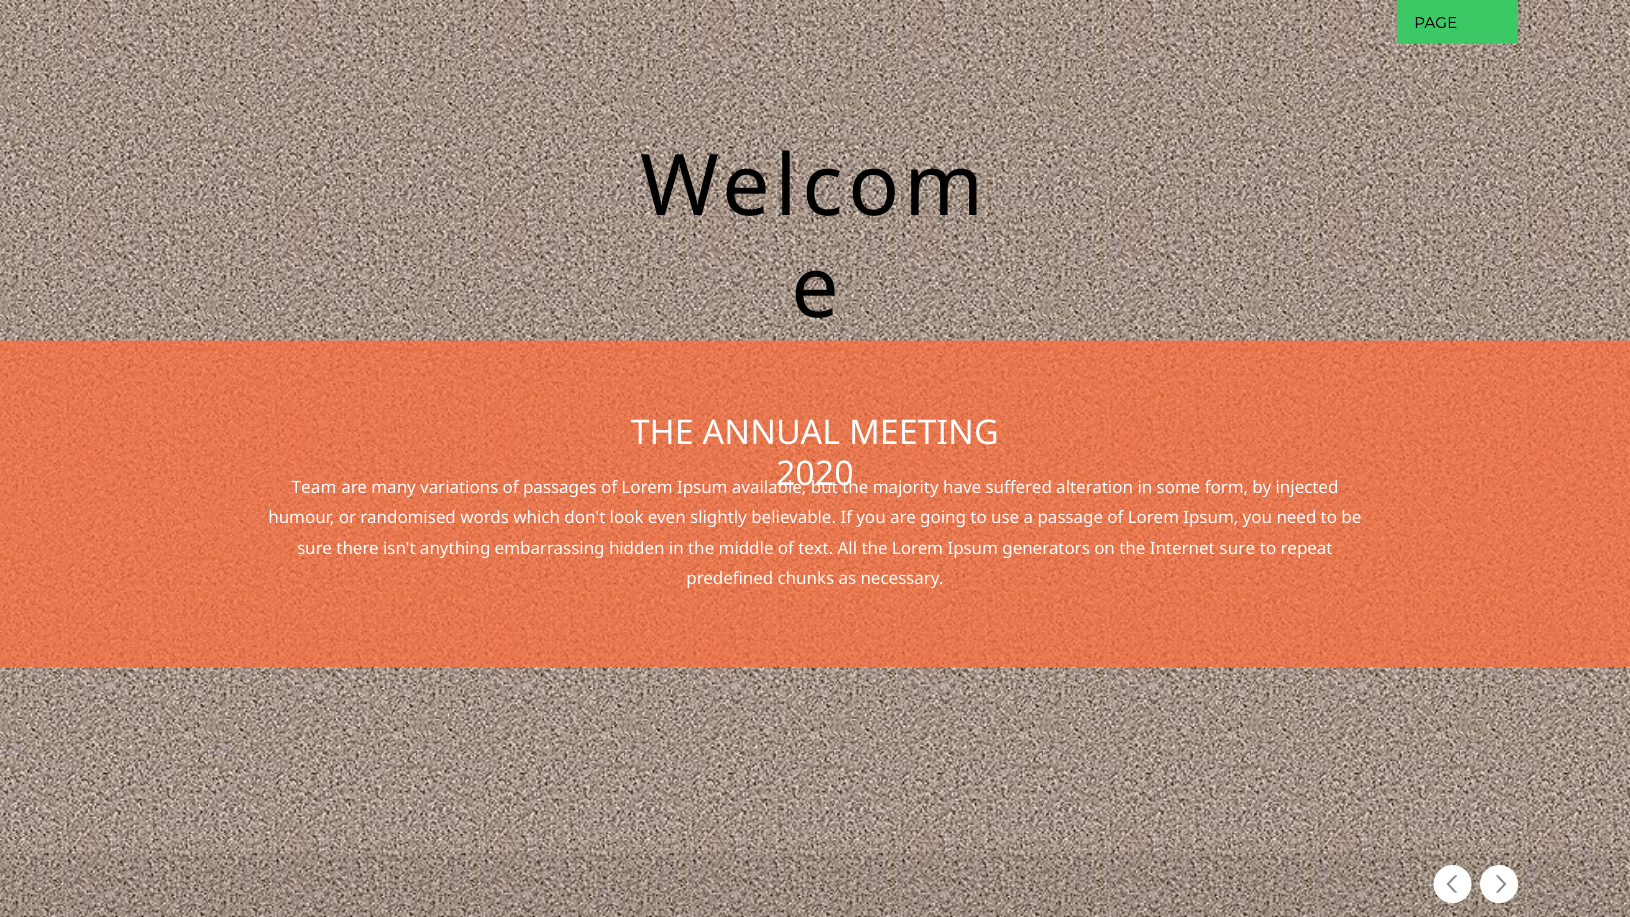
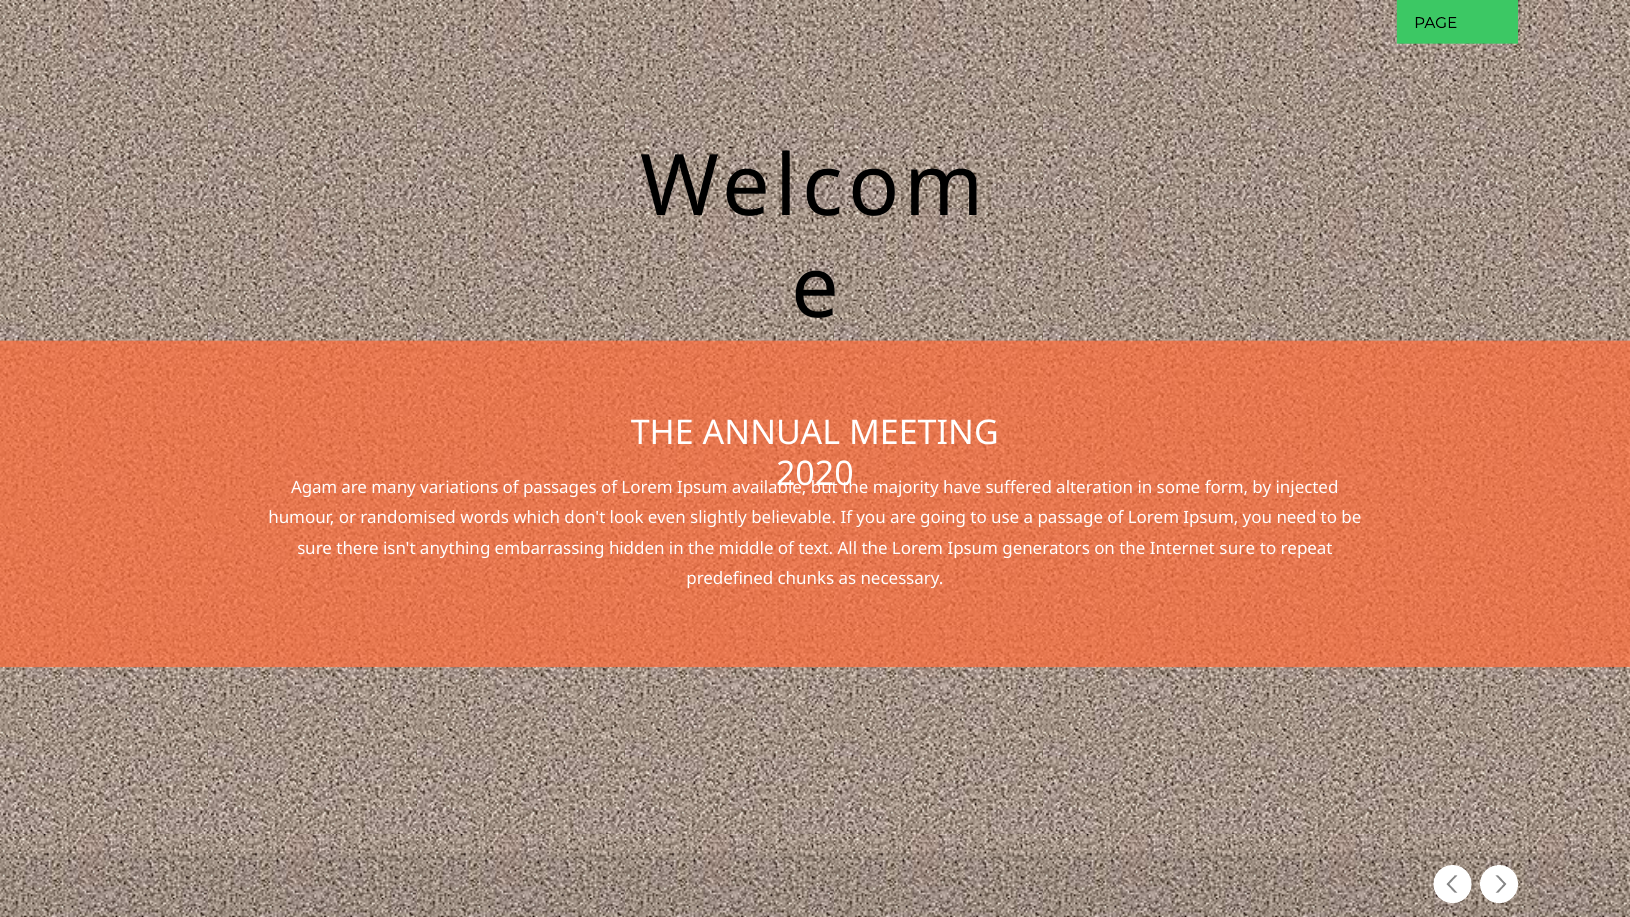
Team: Team -> Agam
